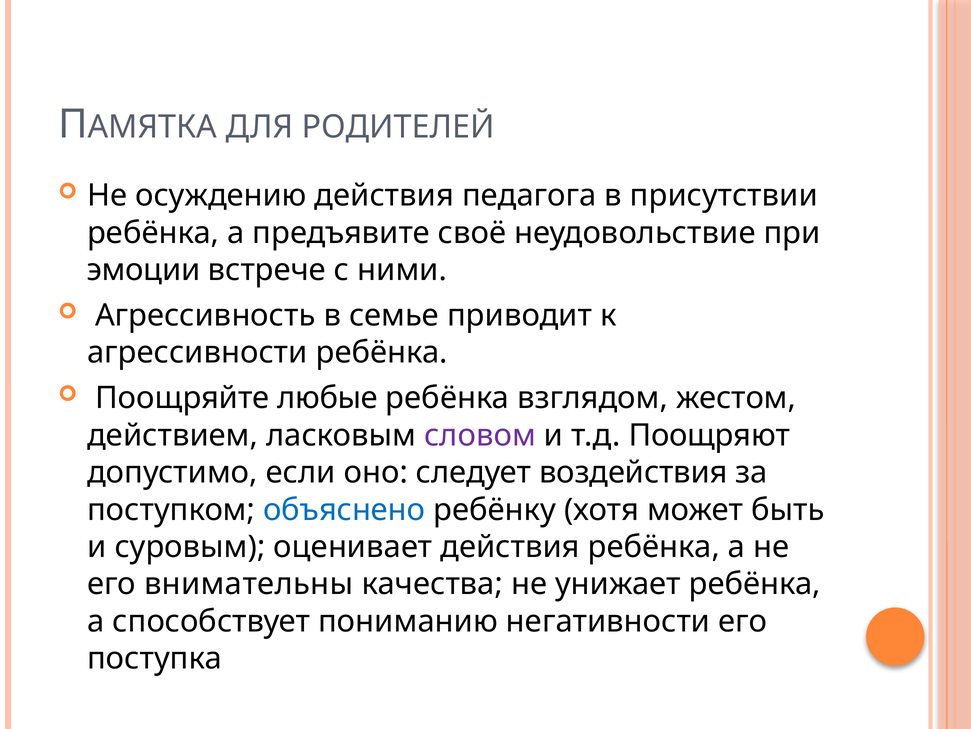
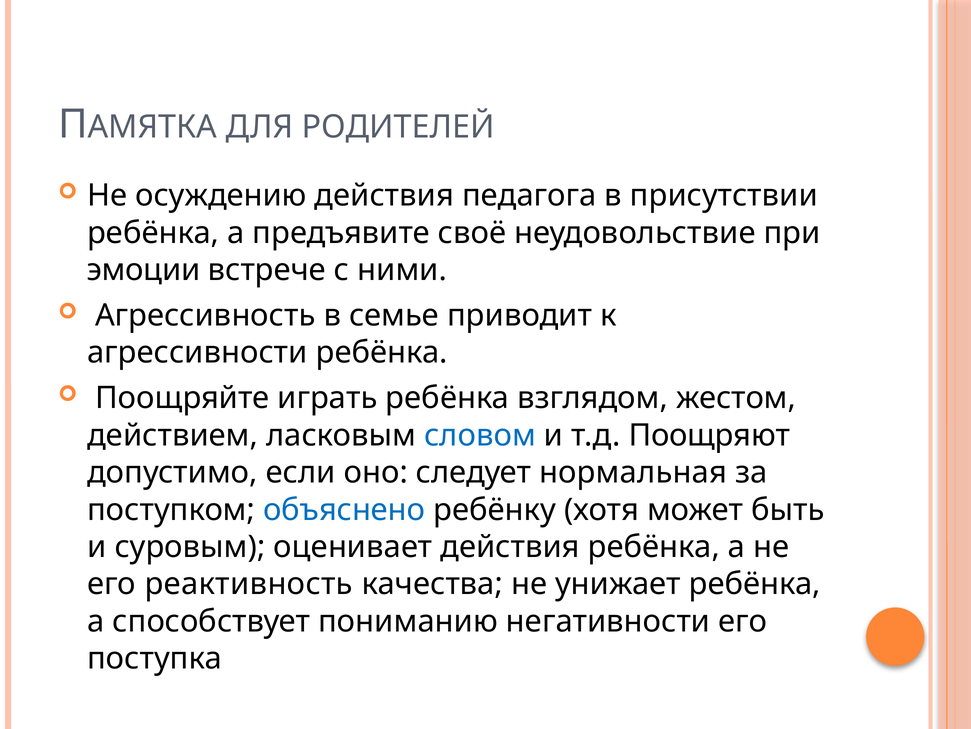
любые: любые -> играть
словом colour: purple -> blue
воздействия: воздействия -> нормальная
внимательны: внимательны -> реактивность
